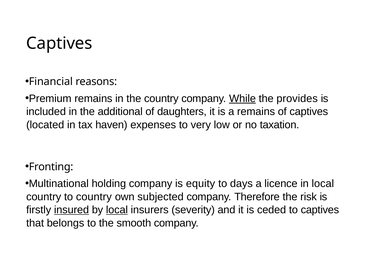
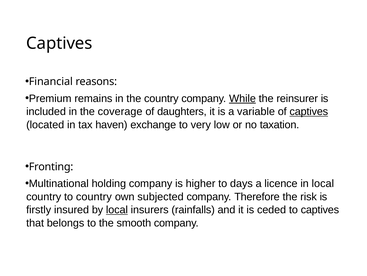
provides: provides -> reinsurer
additional: additional -> coverage
a remains: remains -> variable
captives at (309, 111) underline: none -> present
expenses: expenses -> exchange
equity: equity -> higher
insured underline: present -> none
severity: severity -> rainfalls
